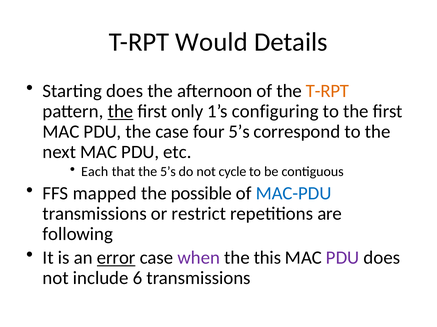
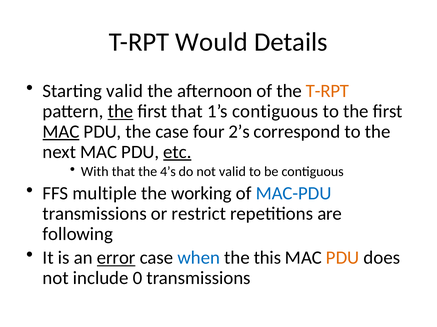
Starting does: does -> valid
first only: only -> that
1’s configuring: configuring -> contiguous
MAC at (61, 132) underline: none -> present
four 5’s: 5’s -> 2’s
etc underline: none -> present
Each: Each -> With
the 5’s: 5’s -> 4’s
not cycle: cycle -> valid
mapped: mapped -> multiple
possible: possible -> working
when colour: purple -> blue
PDU at (343, 258) colour: purple -> orange
6: 6 -> 0
